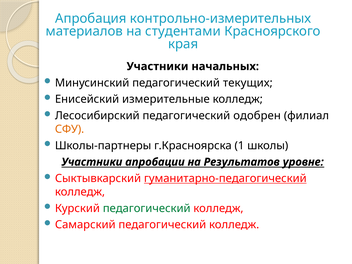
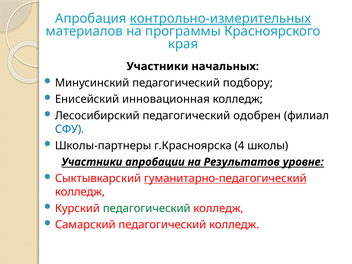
контрольно-измерительных underline: none -> present
студентами: студентами -> программы
текущих: текущих -> подбору
измерительные: измерительные -> инновационная
СФУ colour: orange -> blue
1: 1 -> 4
